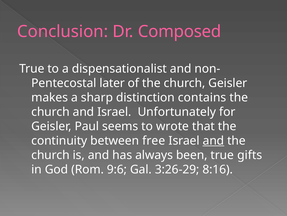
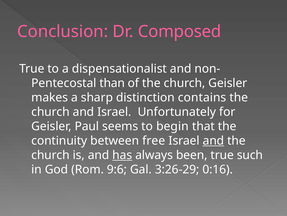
later: later -> than
wrote: wrote -> begin
has underline: none -> present
gifts: gifts -> such
8:16: 8:16 -> 0:16
